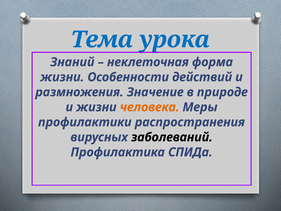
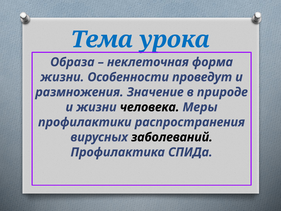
Знаний: Знаний -> Образа
действий: действий -> проведут
человека colour: orange -> black
